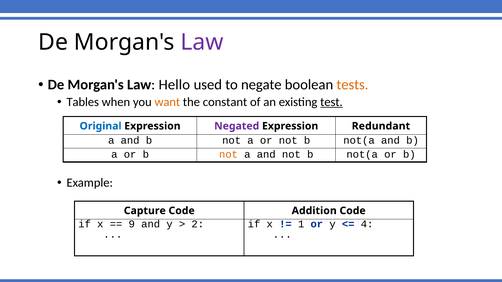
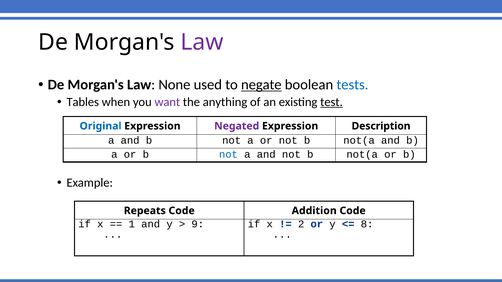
Hello: Hello -> None
negate underline: none -> present
tests colour: orange -> blue
want colour: orange -> purple
constant: constant -> anything
Redundant: Redundant -> Description
not at (228, 154) colour: orange -> blue
Capture: Capture -> Repeats
9: 9 -> 1
2: 2 -> 9
1: 1 -> 2
4: 4 -> 8
